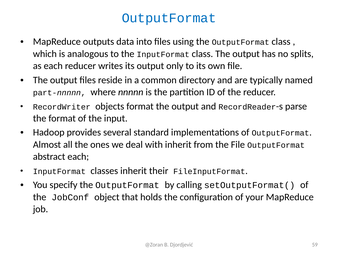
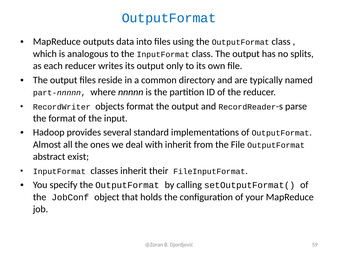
abstract each: each -> exist
